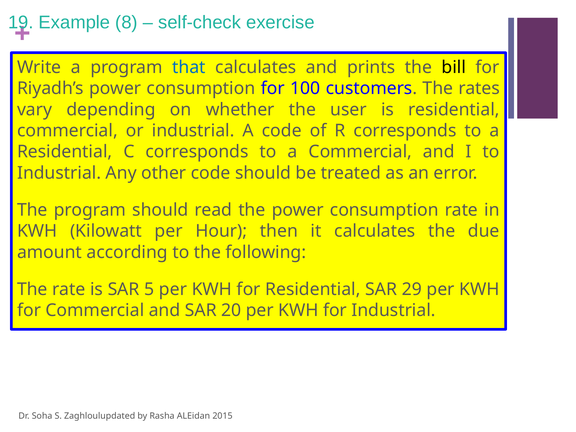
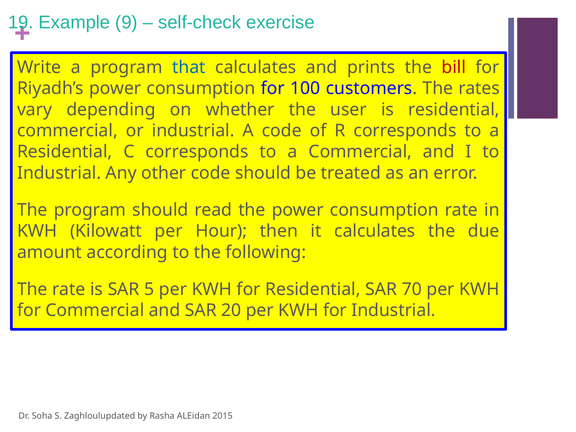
8: 8 -> 9
bill colour: black -> red
29: 29 -> 70
